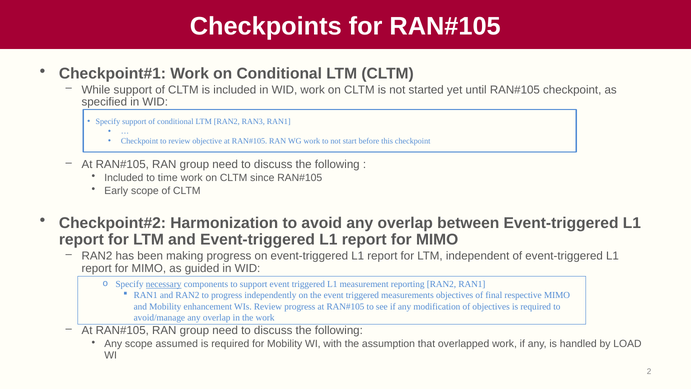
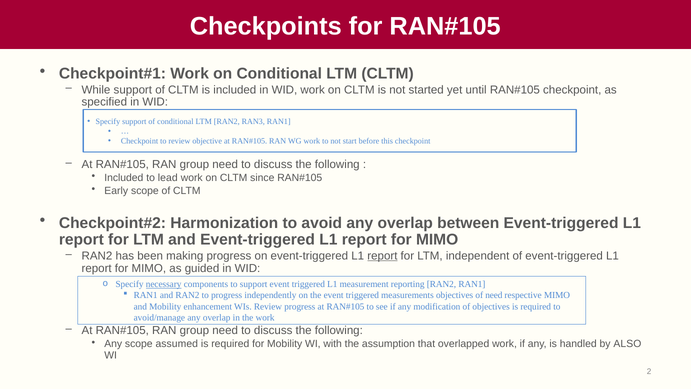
time: time -> lead
report at (382, 256) underline: none -> present
of final: final -> need
LOAD: LOAD -> ALSO
